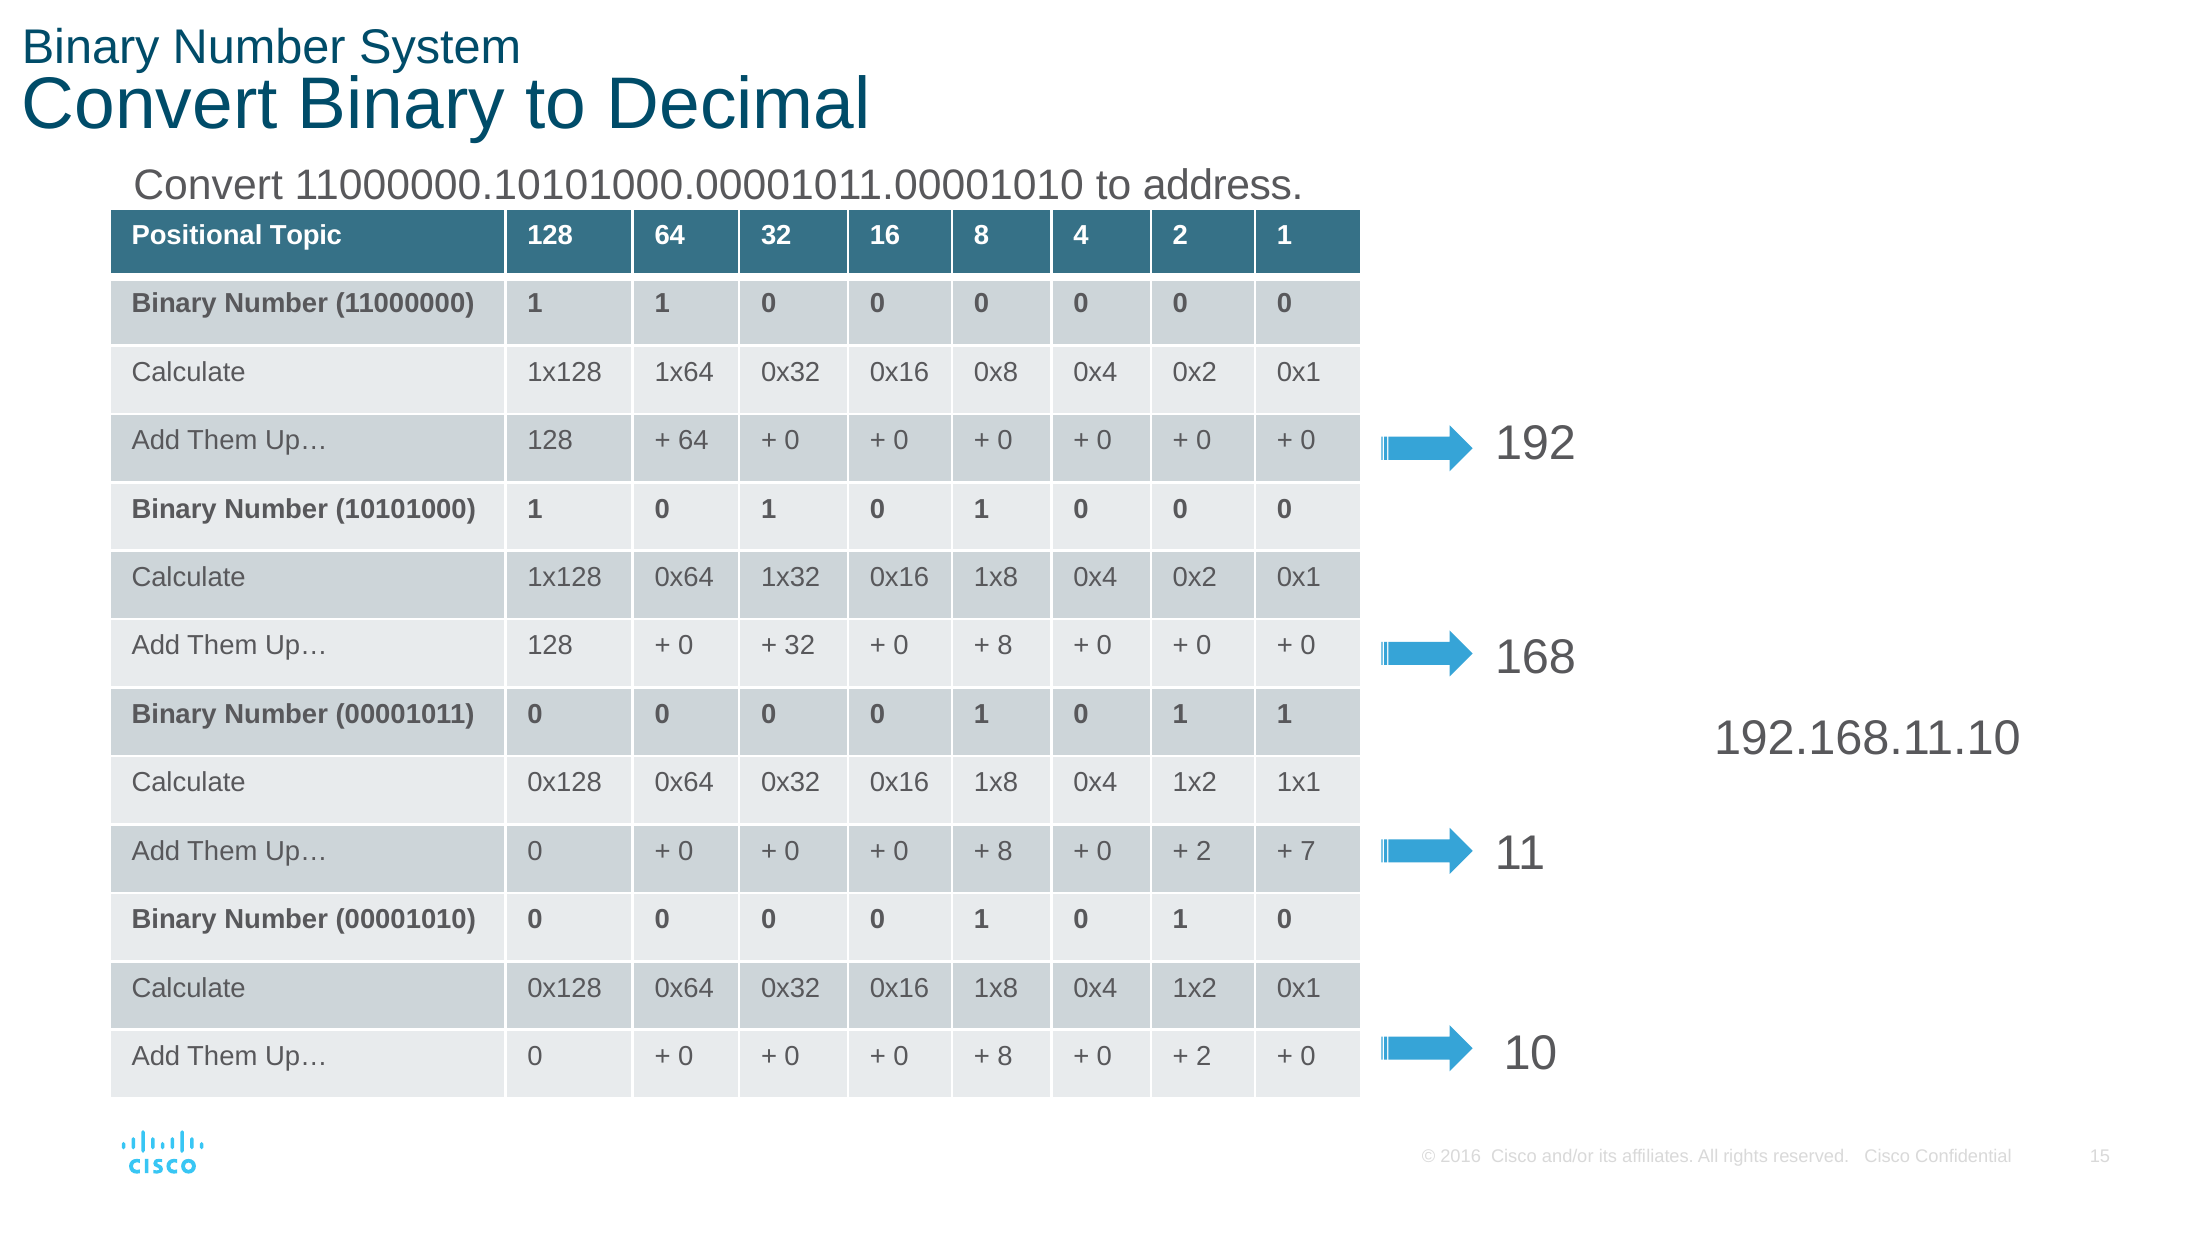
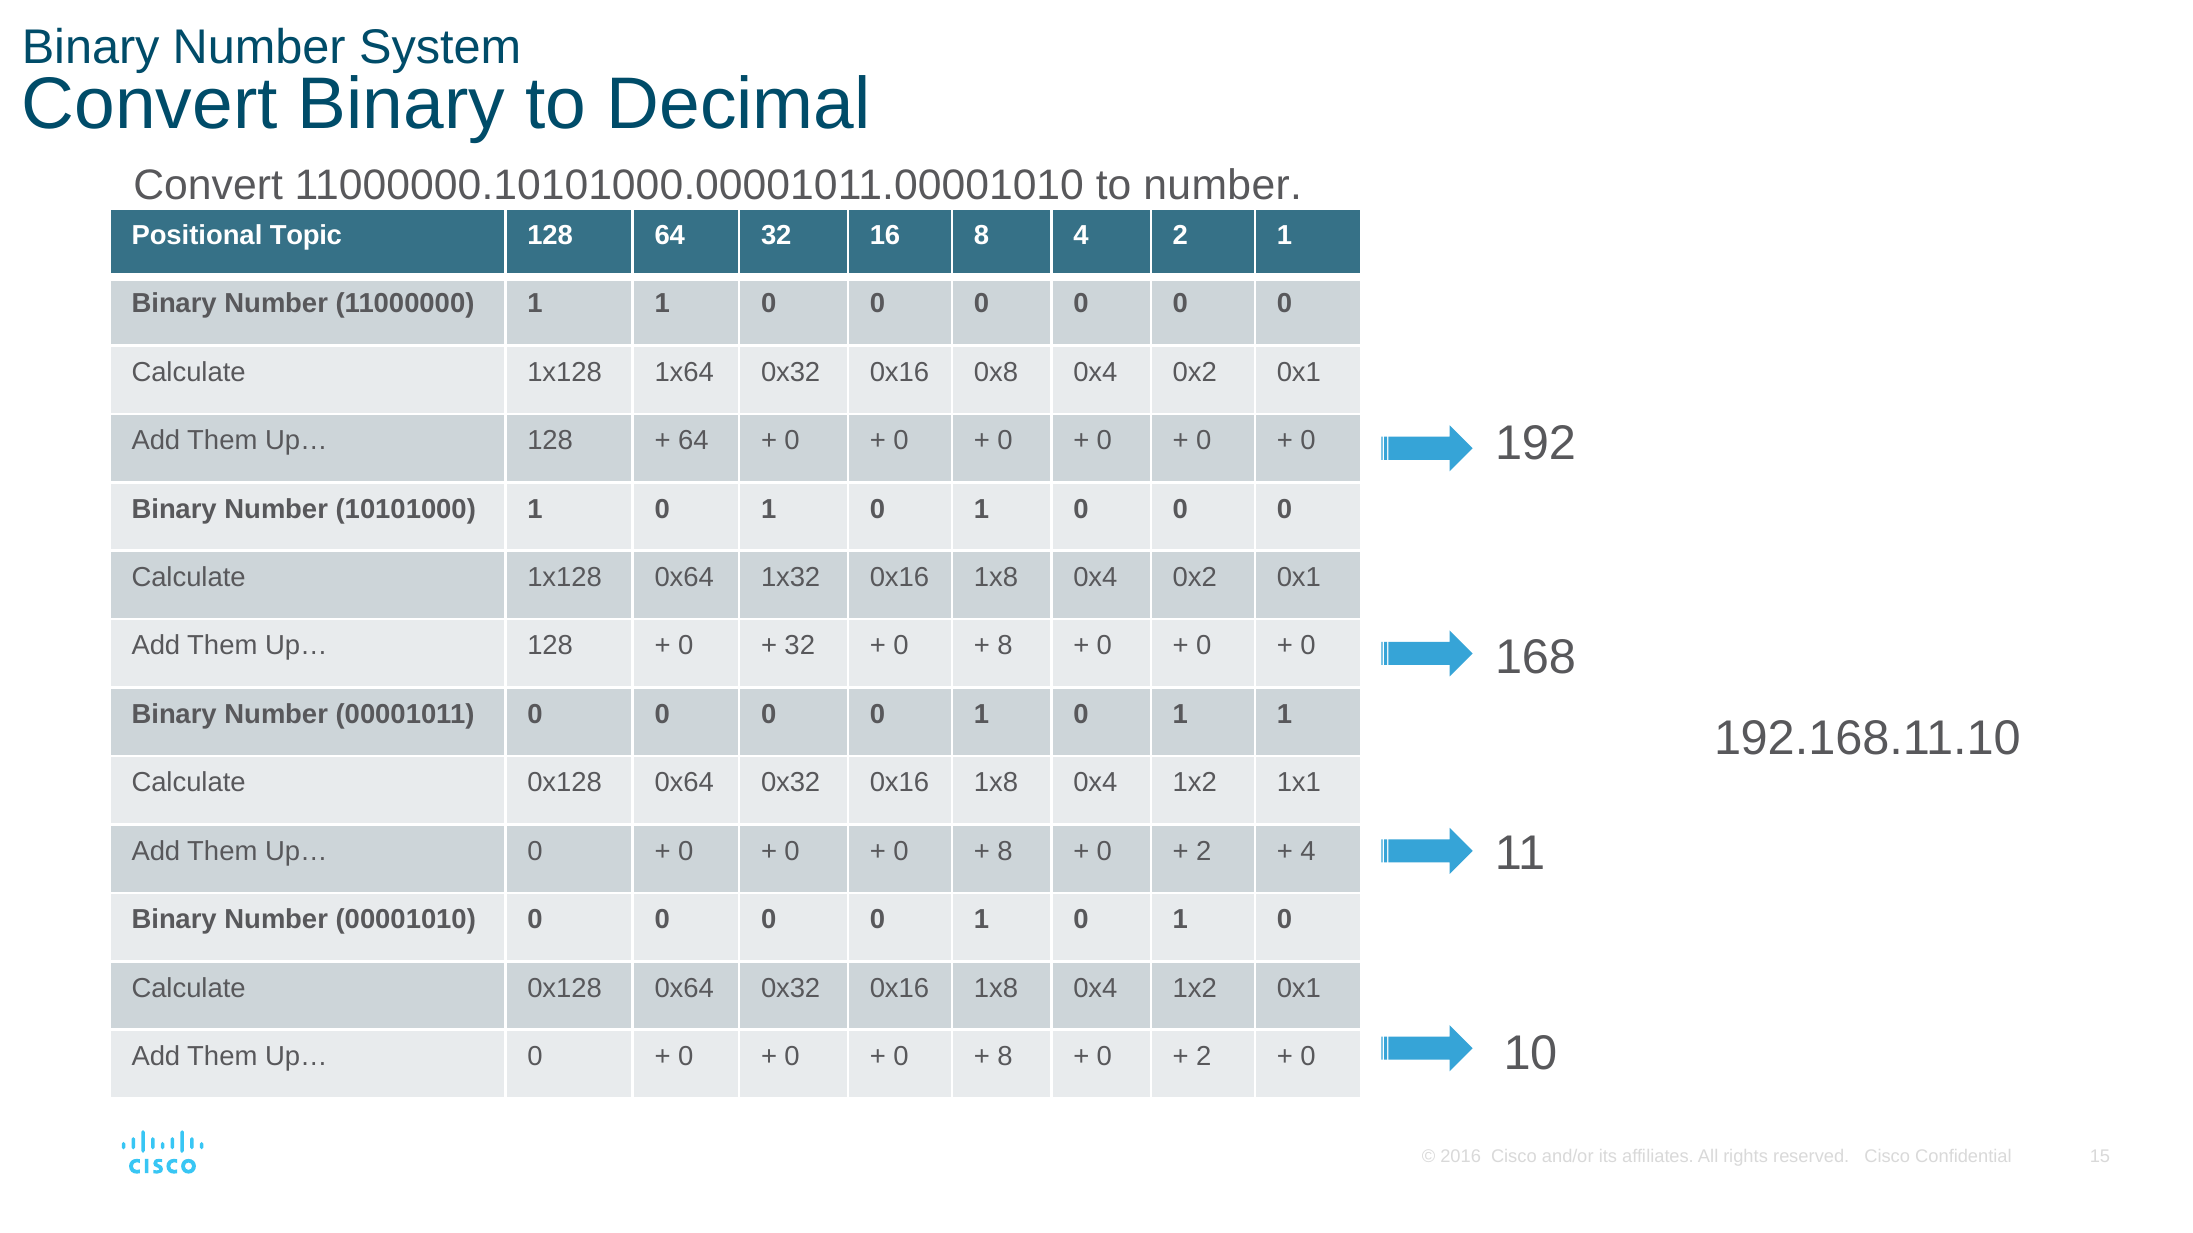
to address: address -> number
7 at (1308, 852): 7 -> 4
